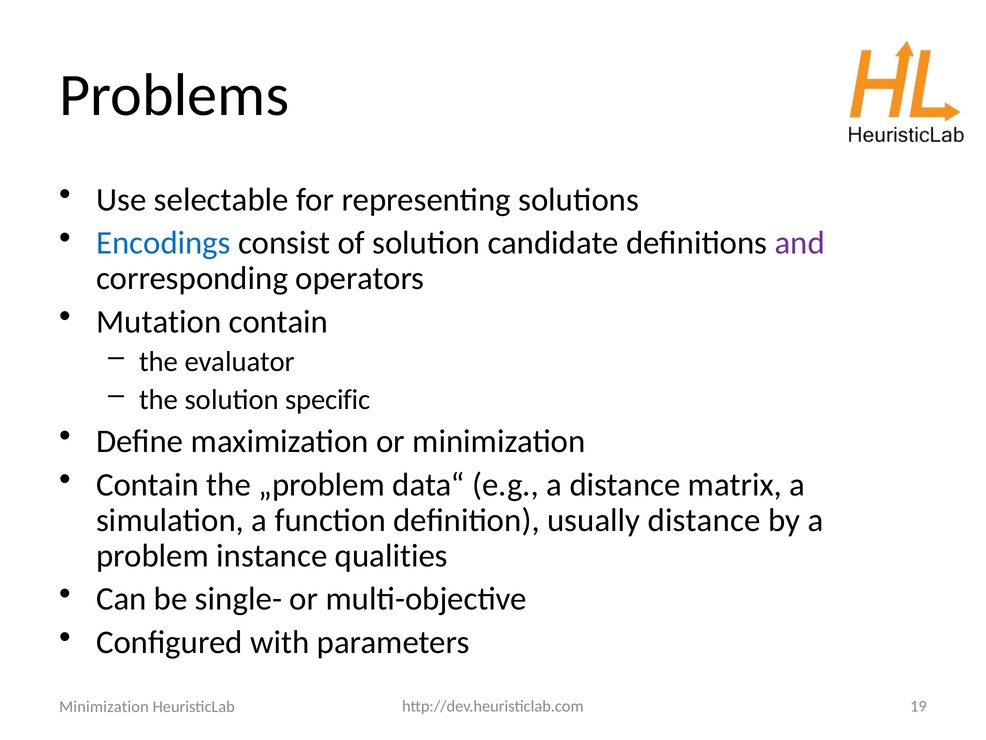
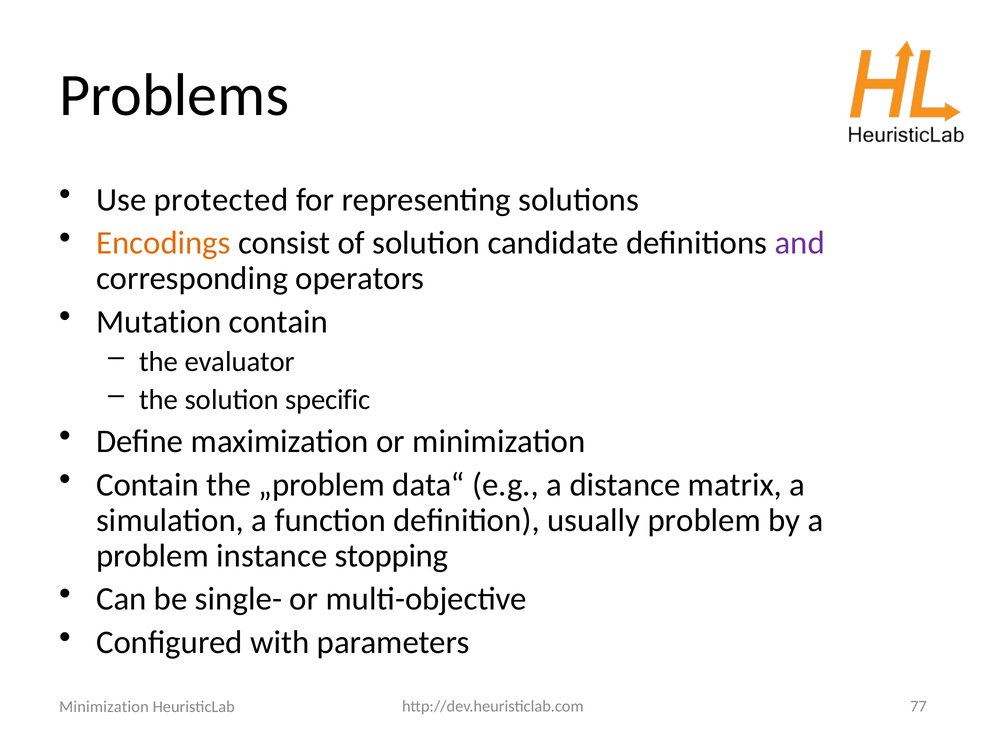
selectable: selectable -> protected
Encodings colour: blue -> orange
usually distance: distance -> problem
qualities: qualities -> stopping
19: 19 -> 77
